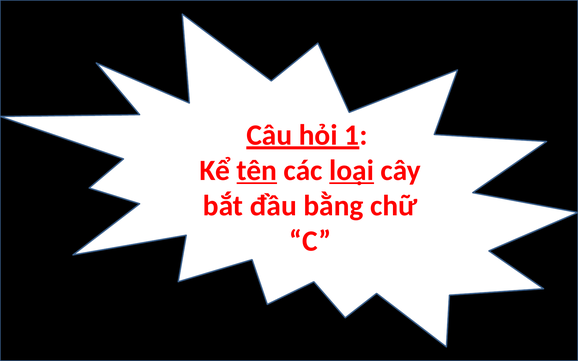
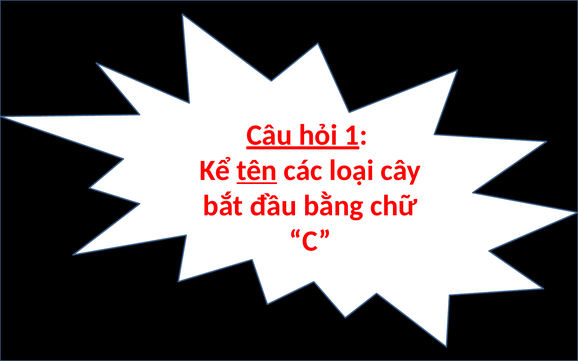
loại underline: present -> none
